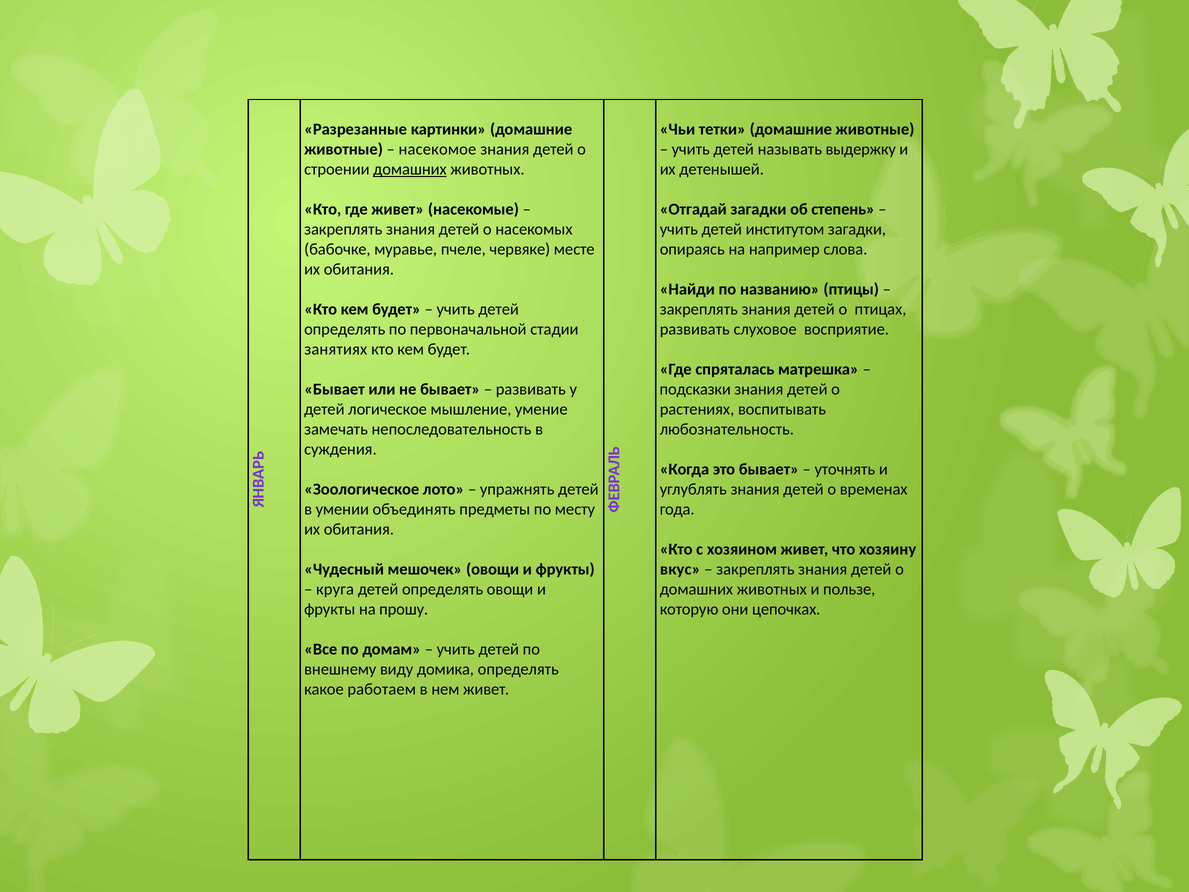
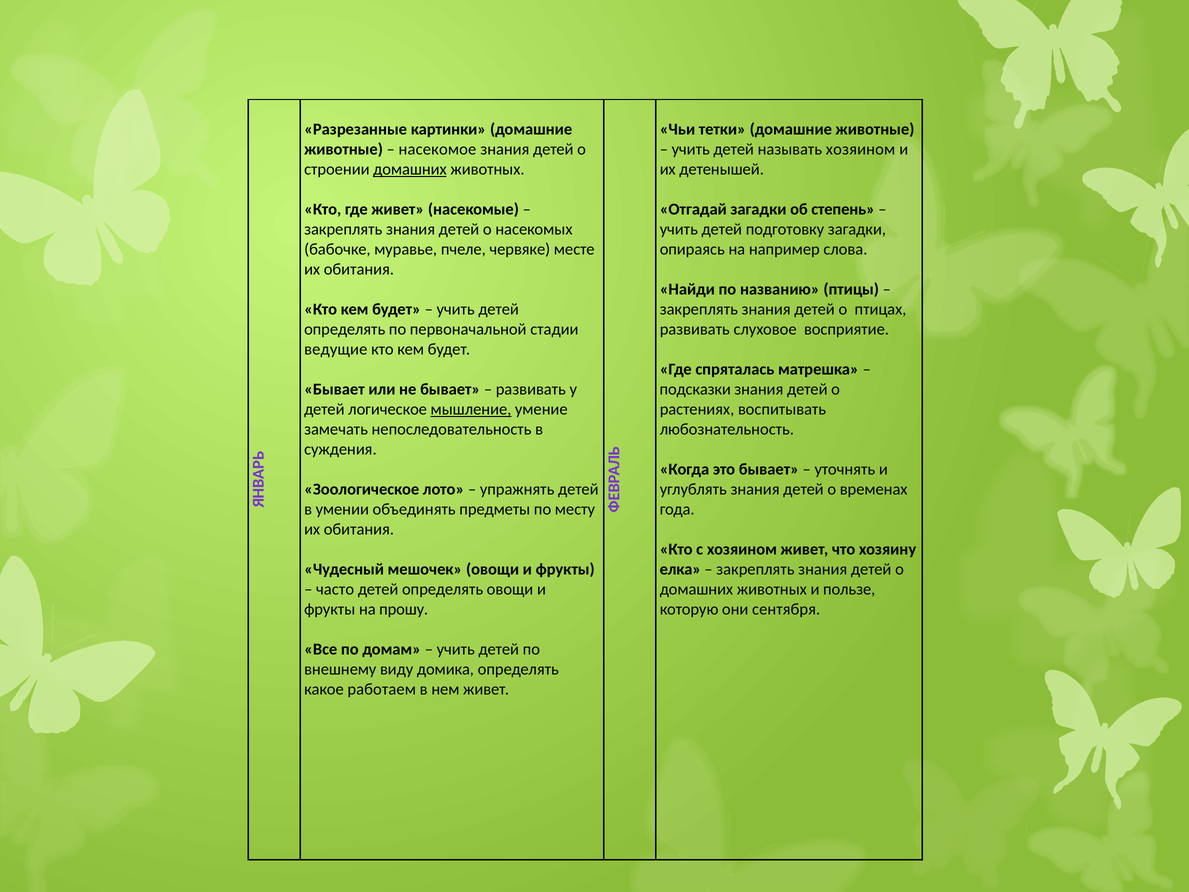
называть выдержку: выдержку -> хозяином
институтом: институтом -> подготовку
занятиях: занятиях -> ведущие
мышление underline: none -> present
вкус: вкус -> елка
круга: круга -> часто
цепочках: цепочках -> сентября
